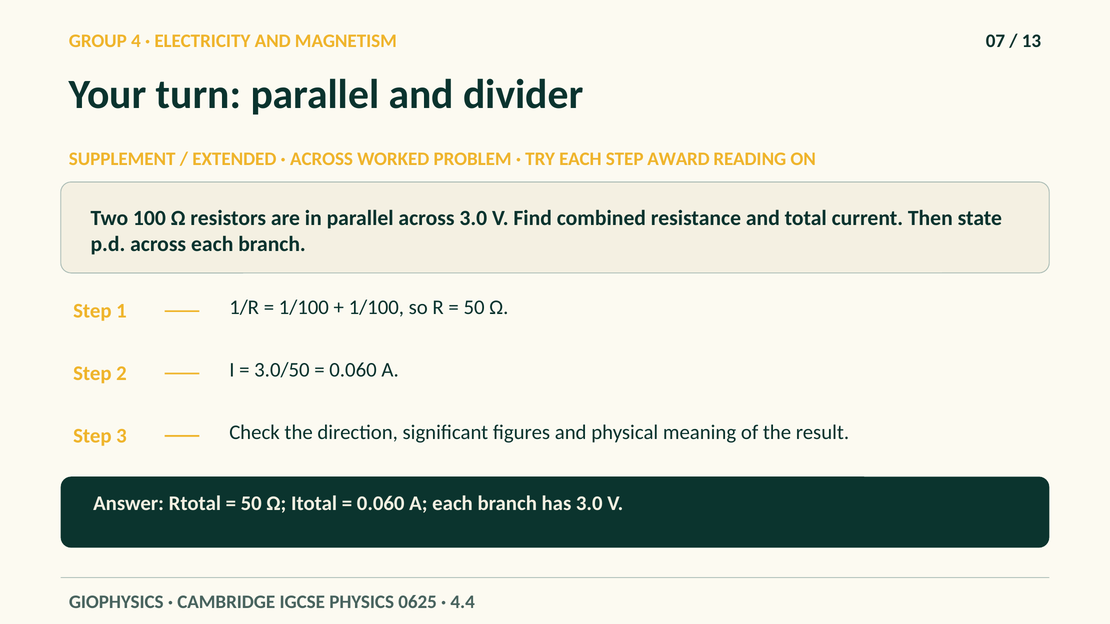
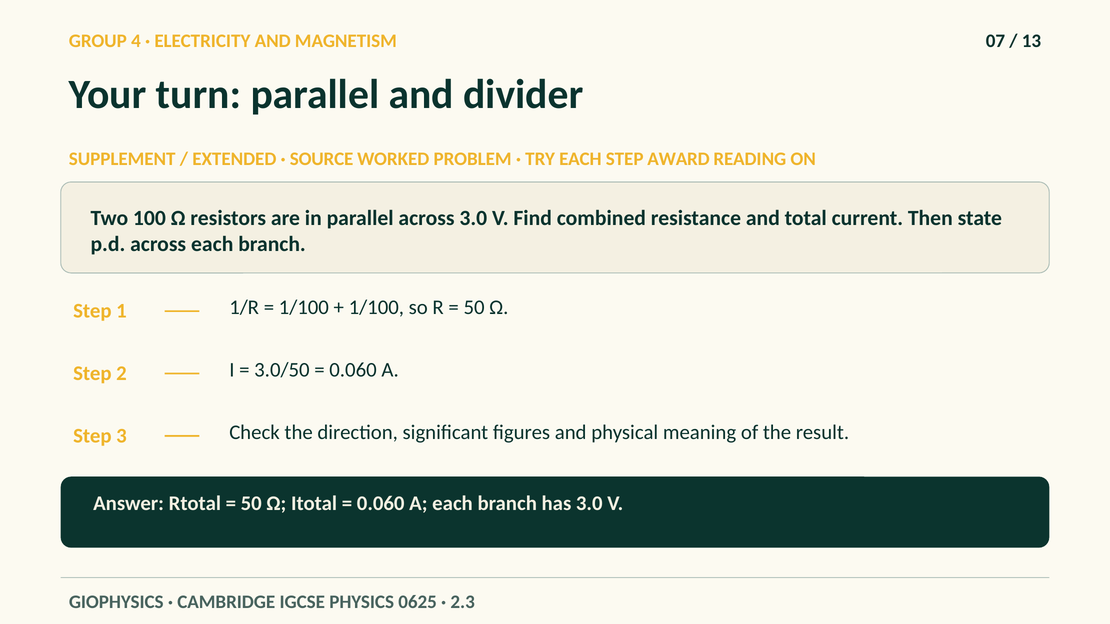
ACROSS at (322, 159): ACROSS -> SOURCE
4.4: 4.4 -> 2.3
